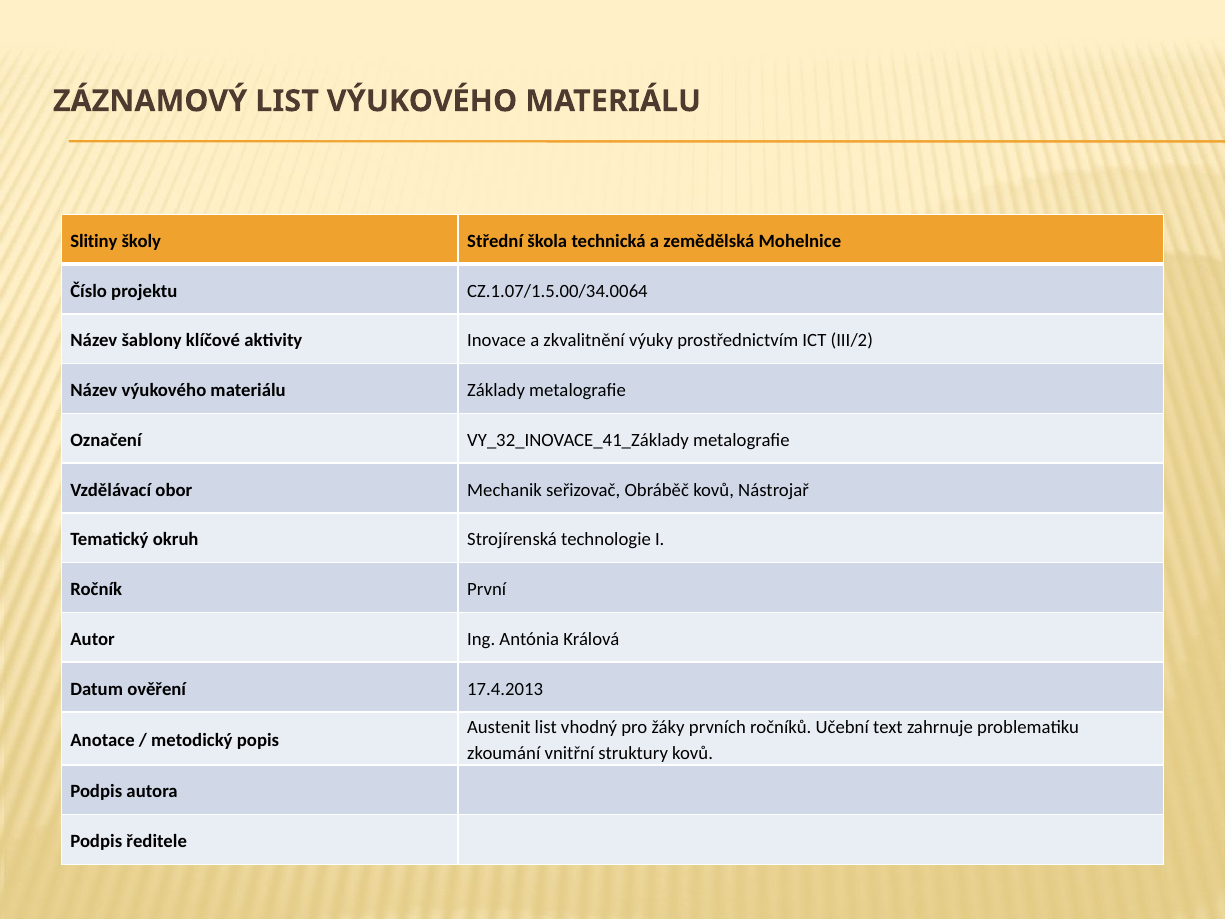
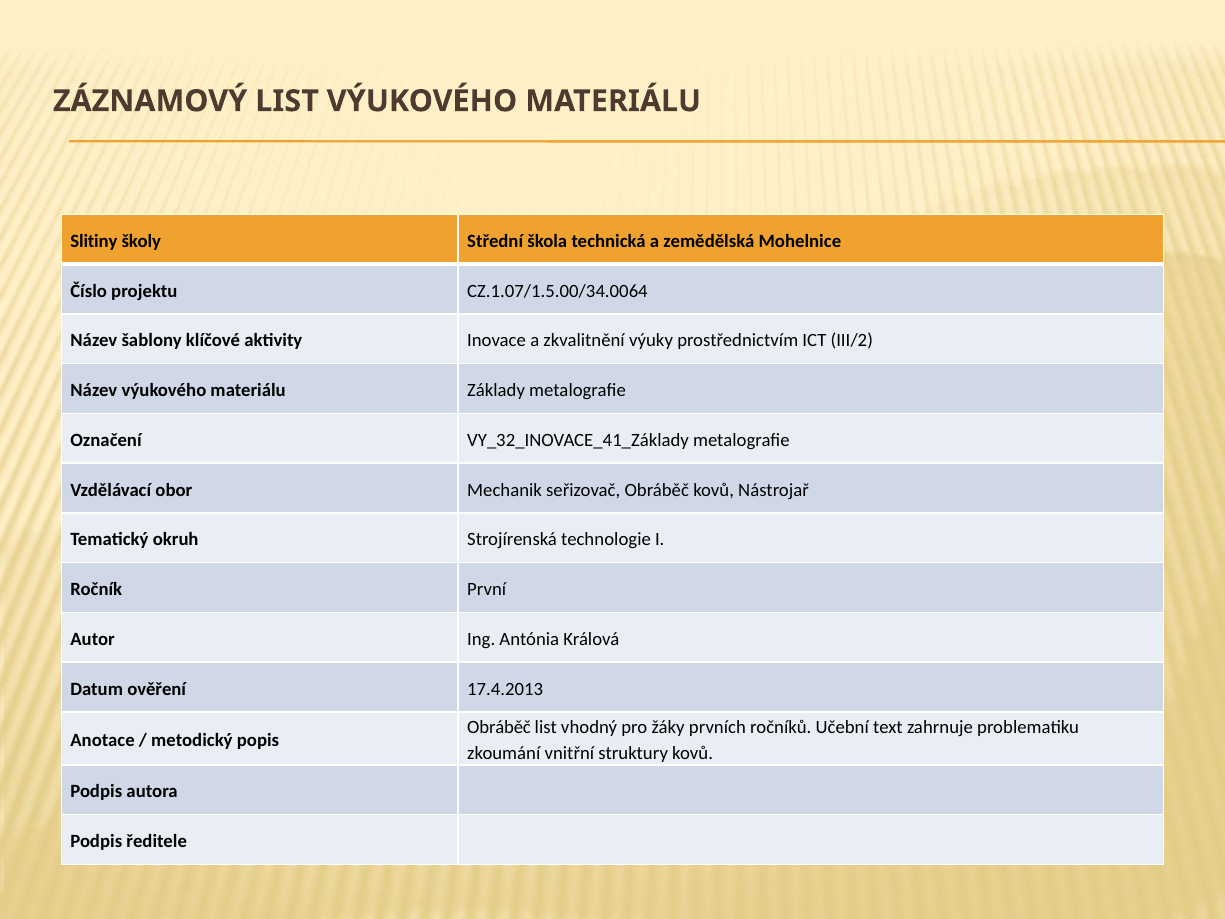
Austenit at (499, 727): Austenit -> Obráběč
